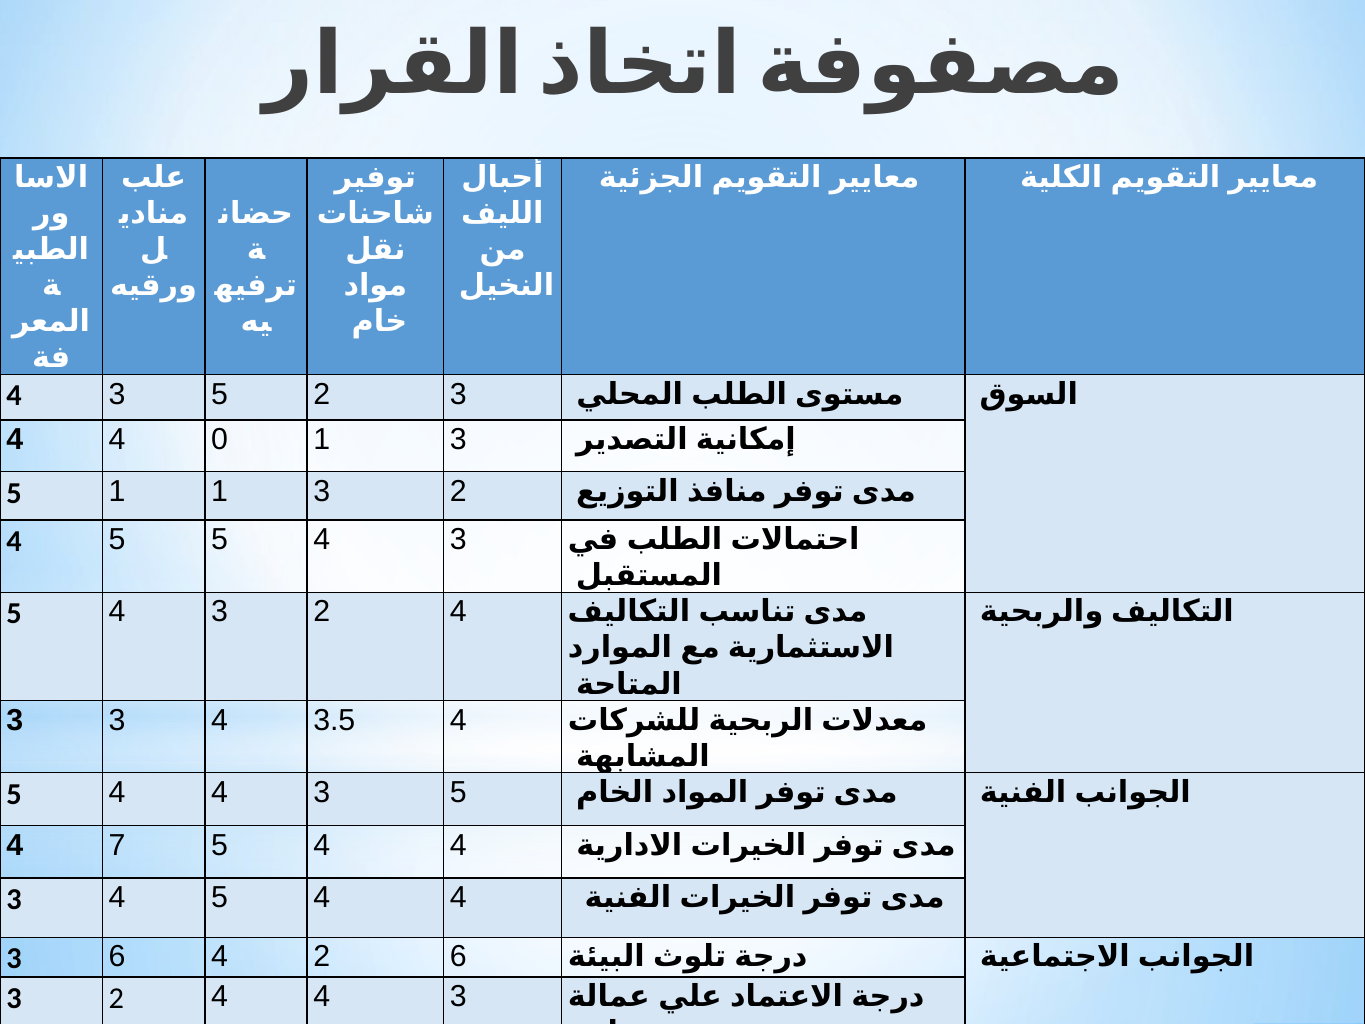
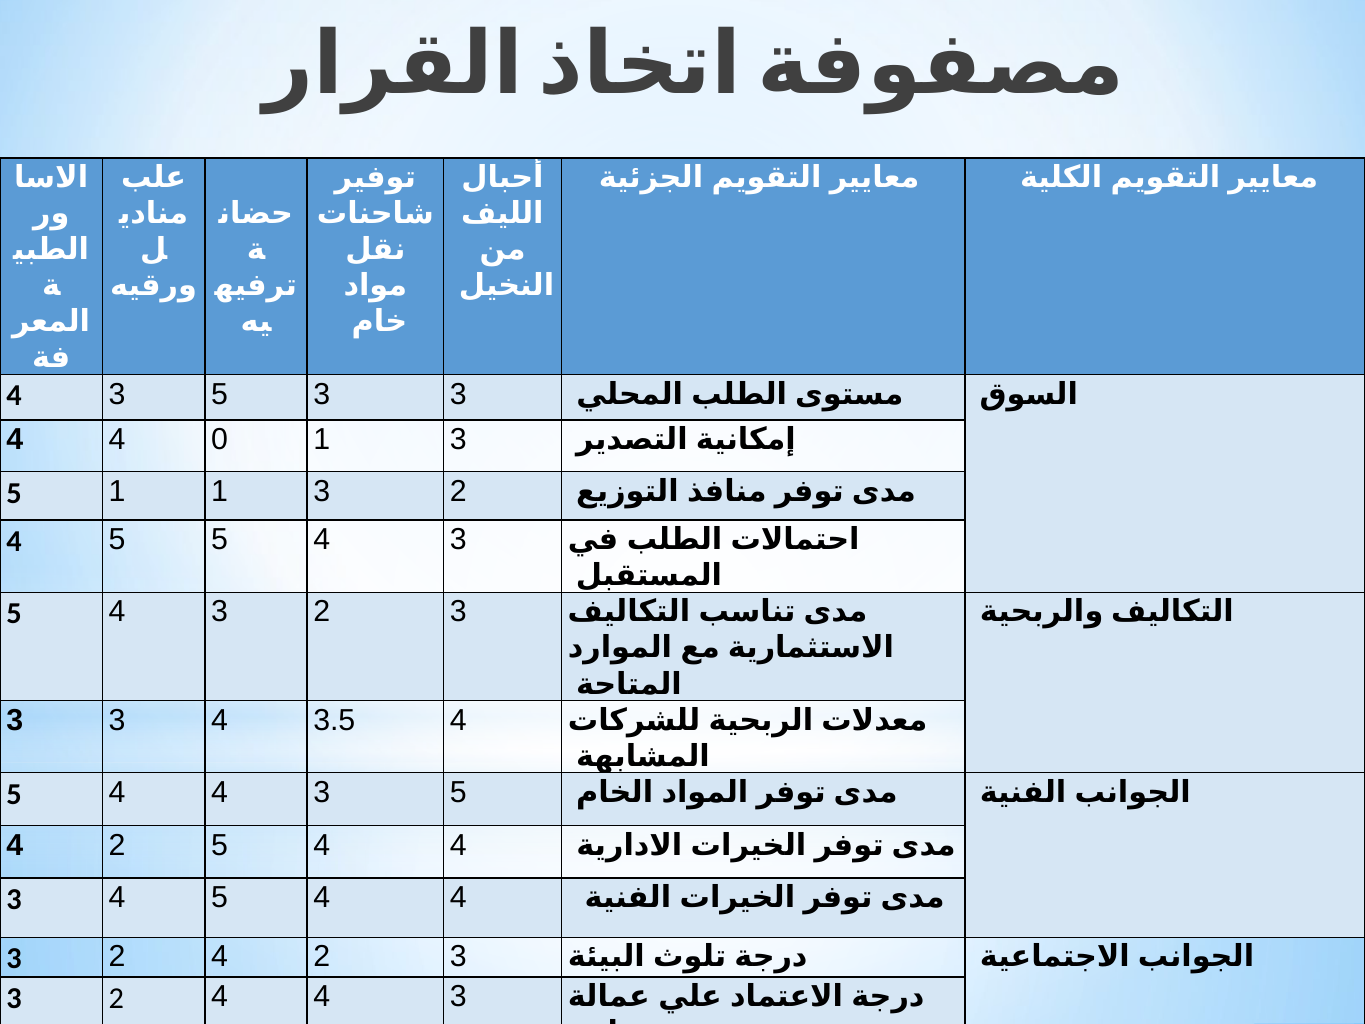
2 at (322, 394): 2 -> 3
4 3 2 4: 4 -> 3
7 at (117, 845): 7 -> 2
6 at (117, 957): 6 -> 2
4 2 6: 6 -> 3
